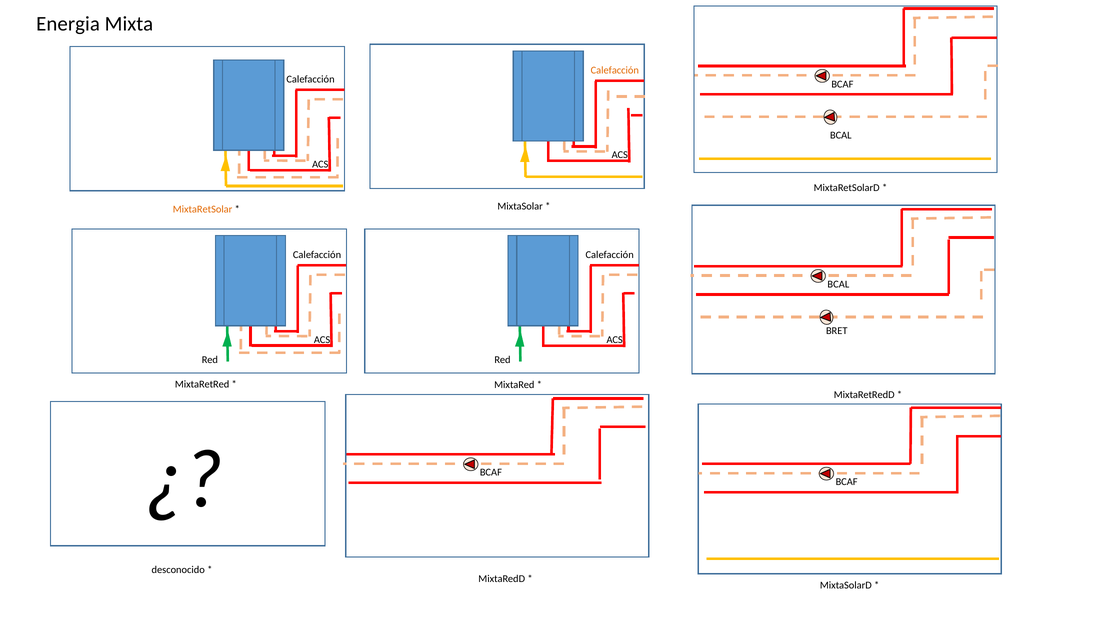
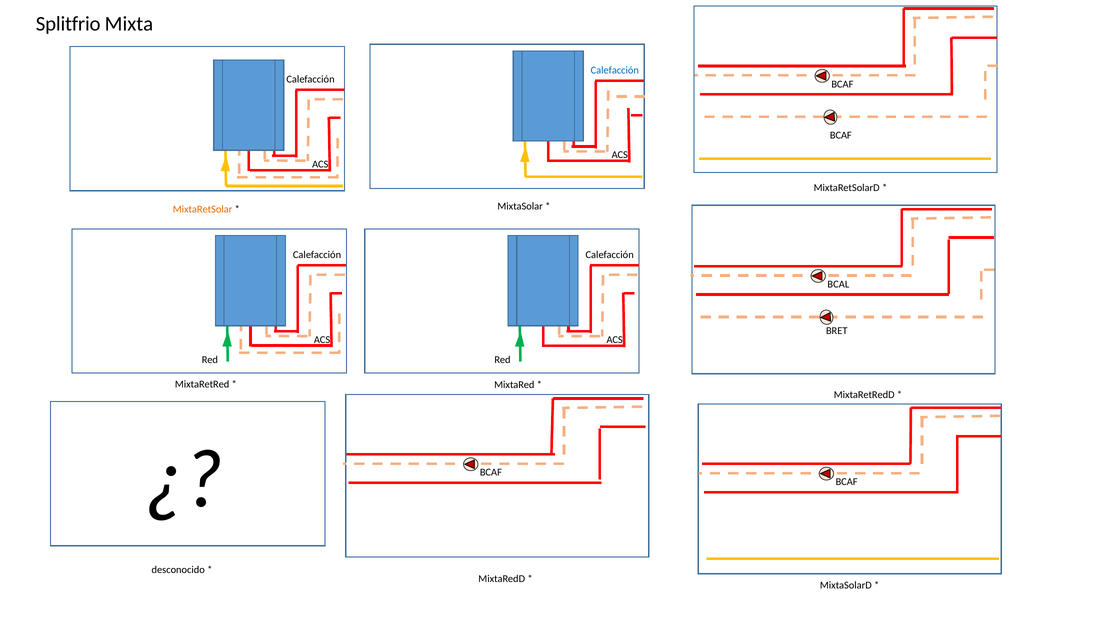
Energia: Energia -> Splitfrio
Calefacción at (615, 70) colour: orange -> blue
BCAL at (841, 135): BCAL -> BCAF
